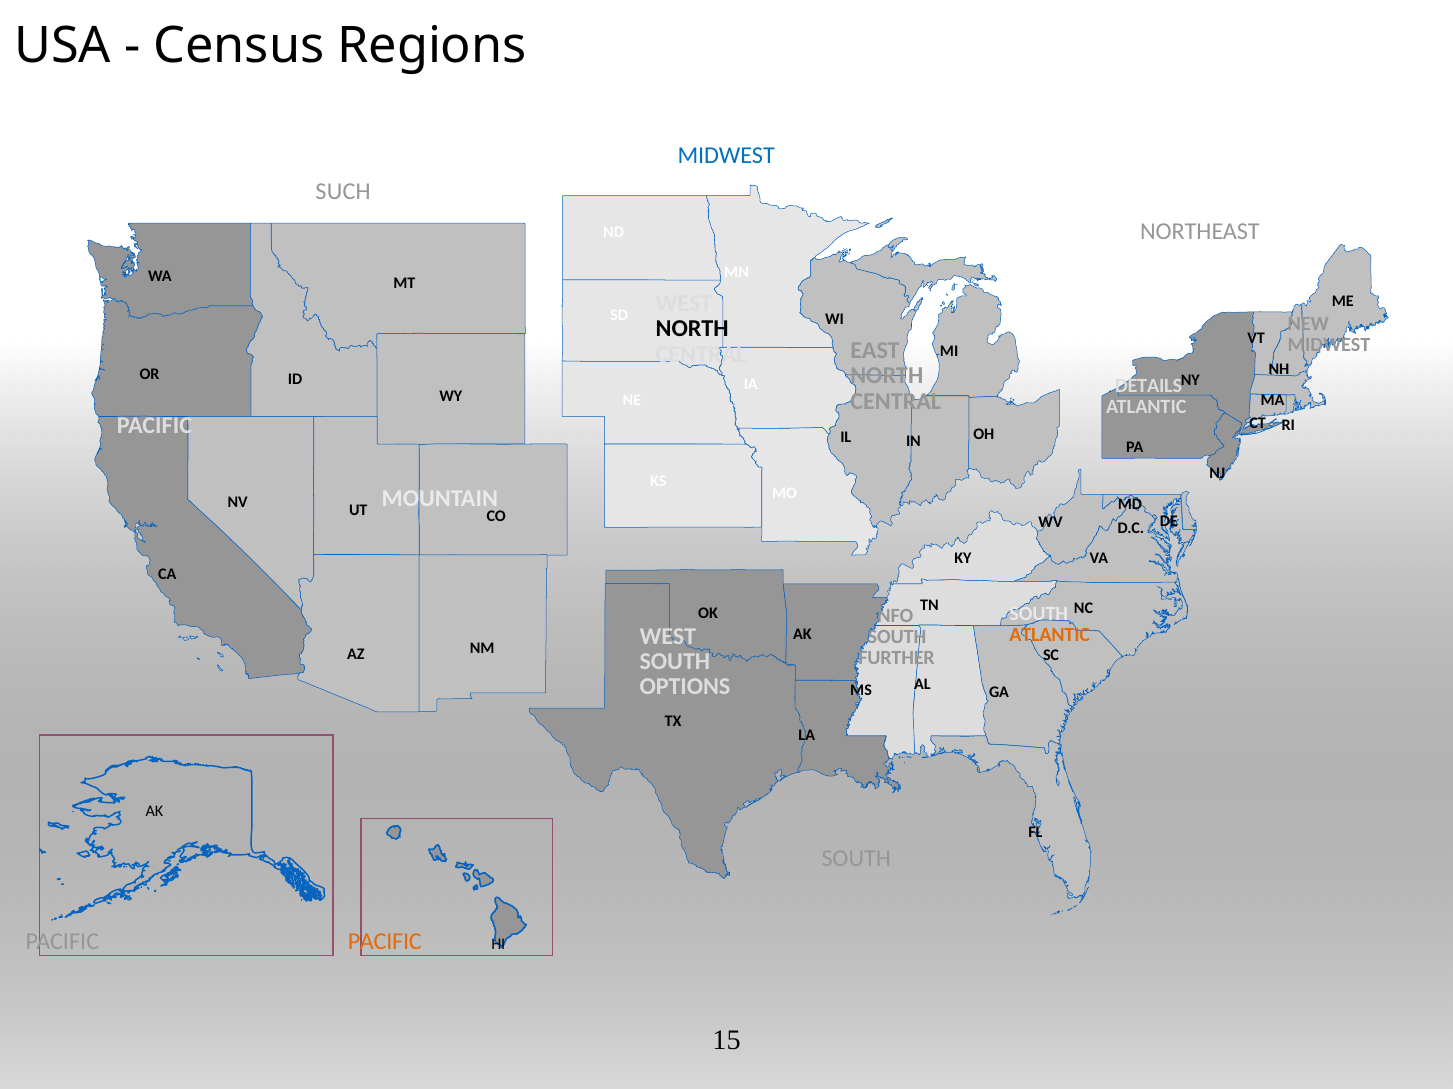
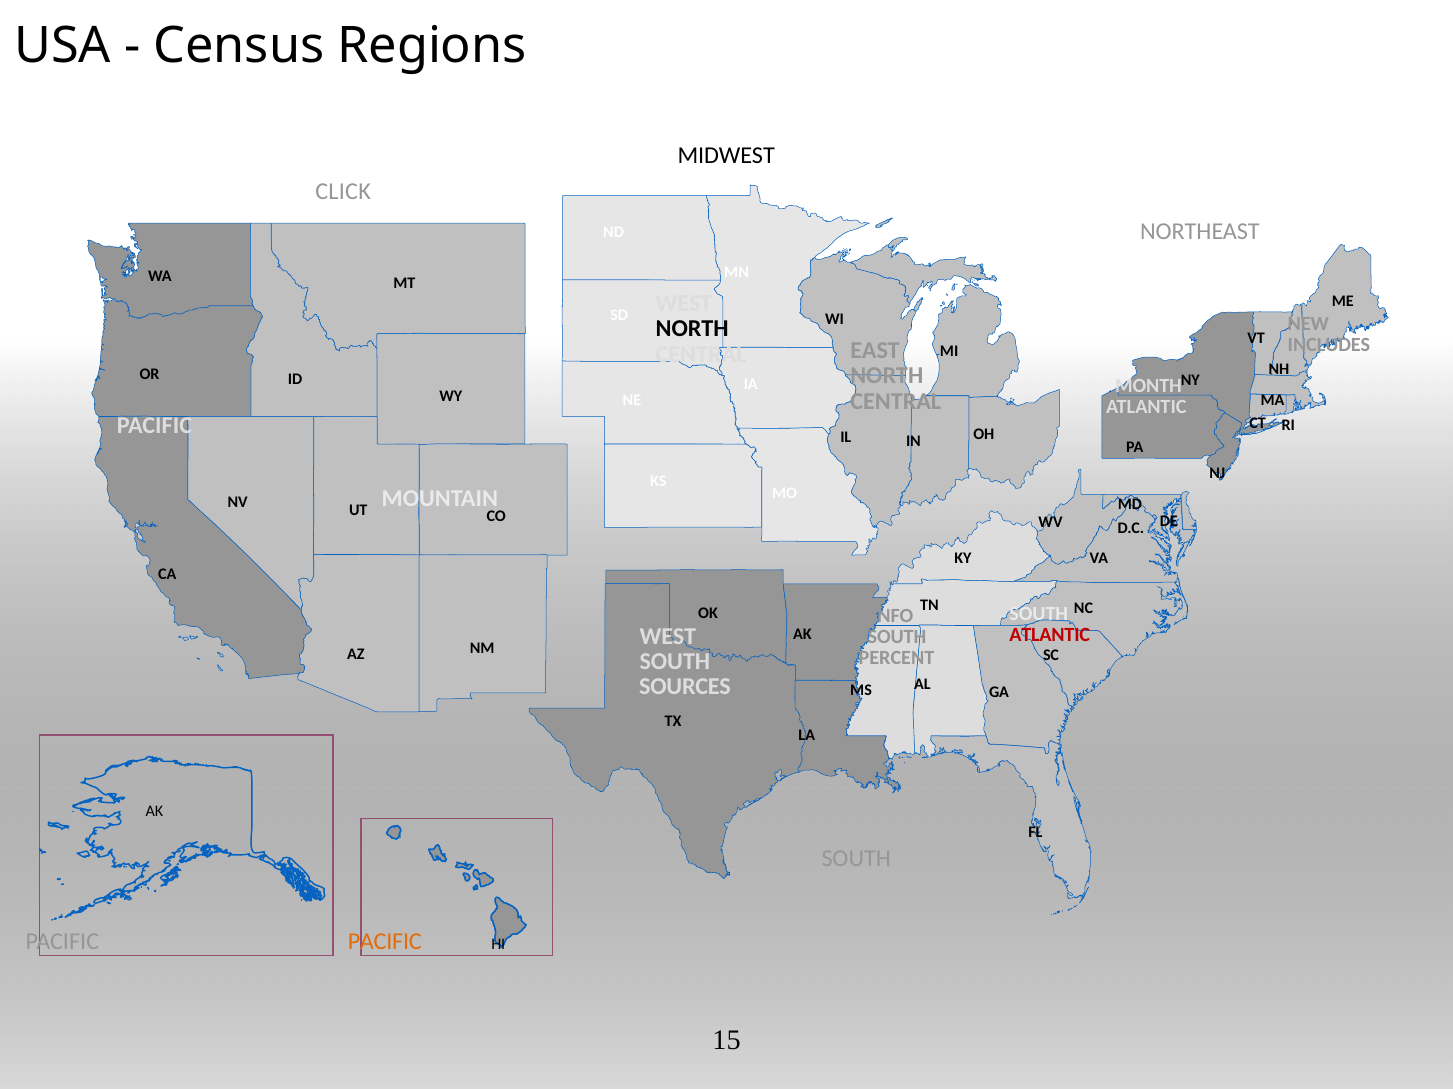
MIDWEST at (726, 156) colour: blue -> black
SUCH: SUCH -> CLICK
MIDWEST at (1329, 345): MIDWEST -> INCLUDES
DETAILS: DETAILS -> MONTH
ATLANTIC at (1050, 635) colour: orange -> red
FURTHER: FURTHER -> PERCENT
OPTIONS: OPTIONS -> SOURCES
